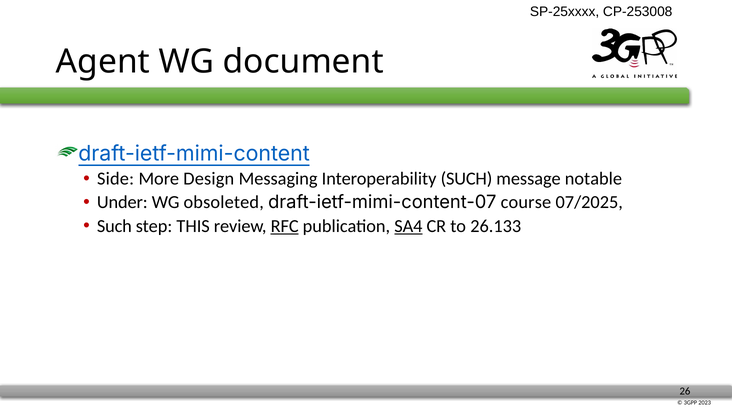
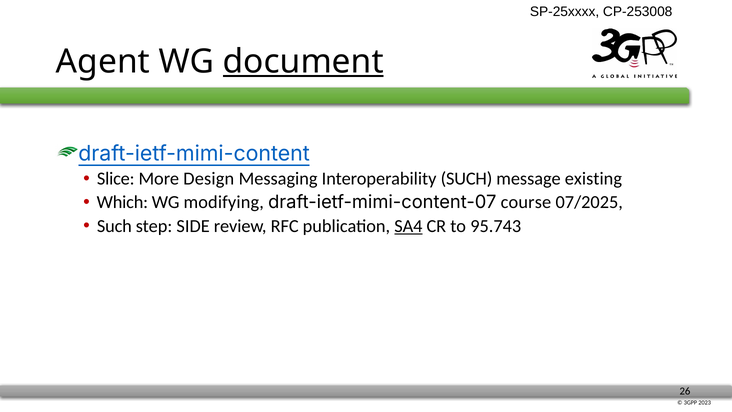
document underline: none -> present
Side: Side -> Slice
notable: notable -> existing
Under: Under -> Which
obsoleted: obsoleted -> modifying
THIS: THIS -> SIDE
RFC underline: present -> none
26.133: 26.133 -> 95.743
